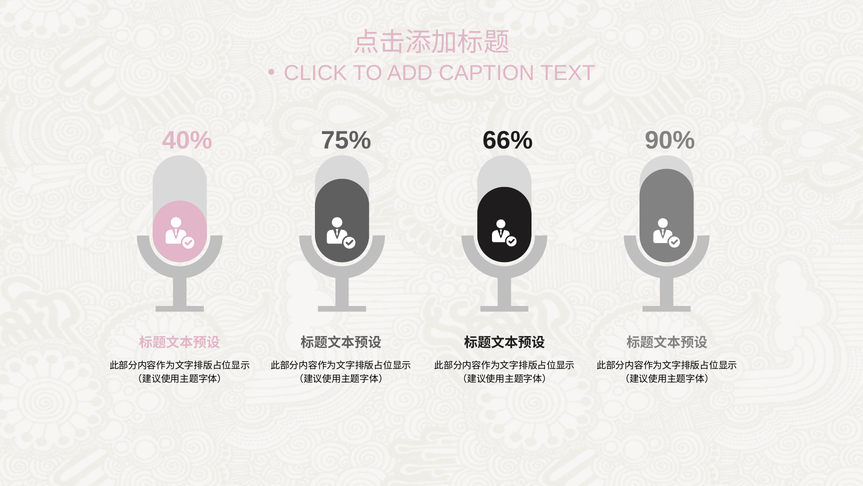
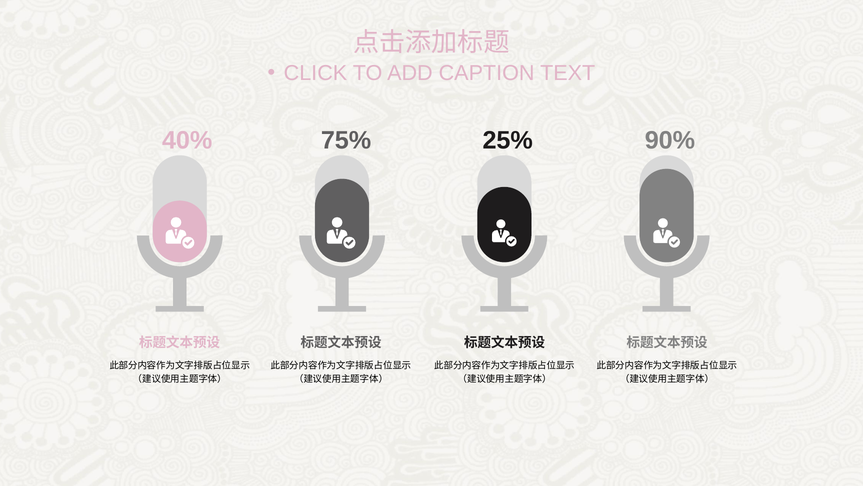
66%: 66% -> 25%
